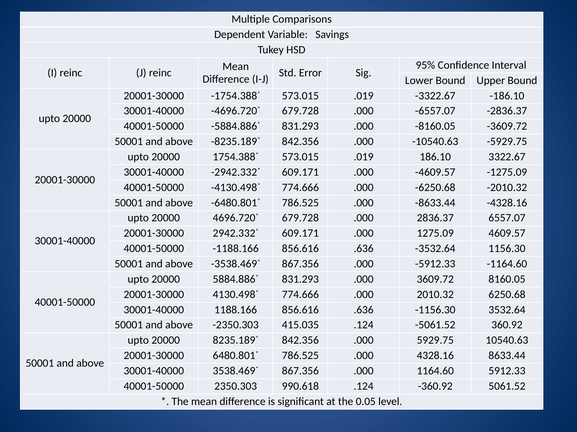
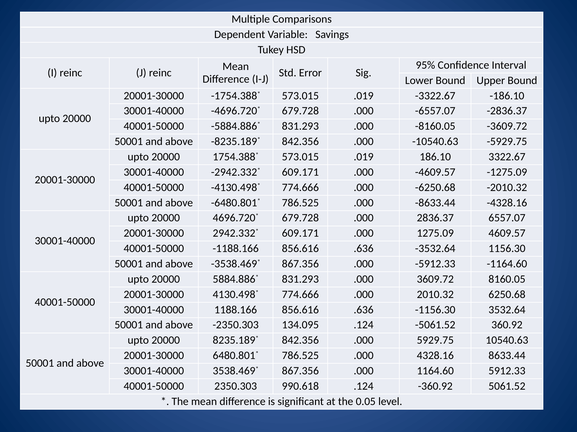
415.035: 415.035 -> 134.095
